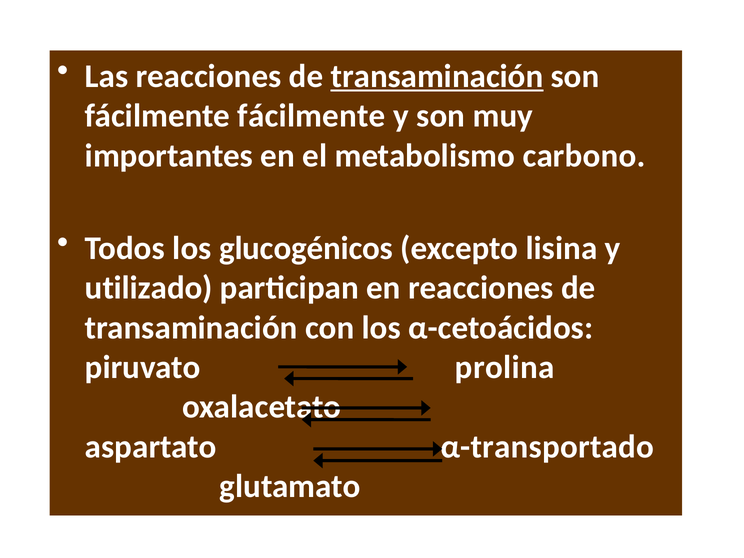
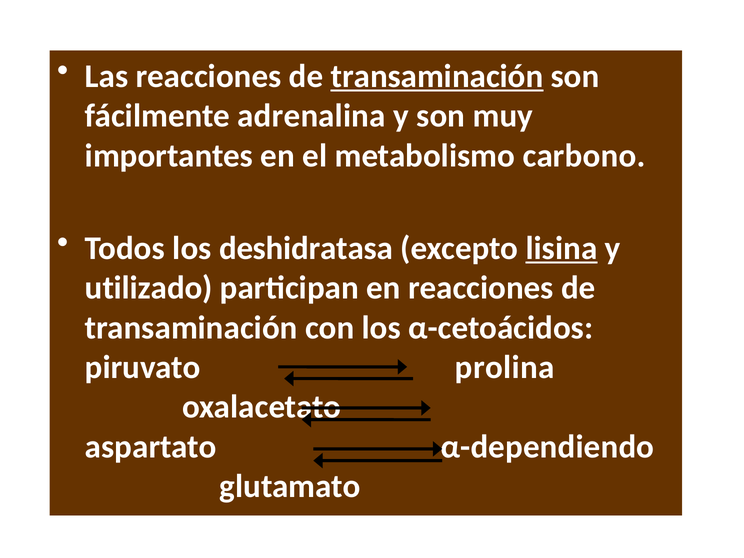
fácilmente fácilmente: fácilmente -> adrenalina
glucogénicos: glucogénicos -> deshidratasa
lisina underline: none -> present
α-transportado: α-transportado -> α-dependiendo
